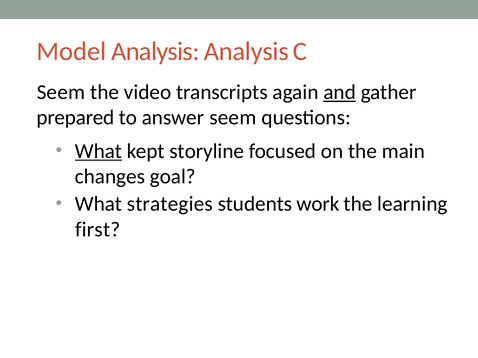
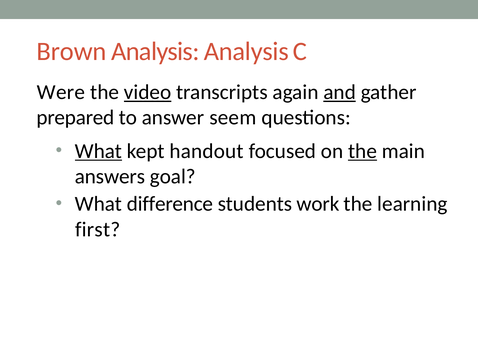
Model: Model -> Brown
Seem at (61, 92): Seem -> Were
video underline: none -> present
storyline: storyline -> handout
the at (363, 151) underline: none -> present
changes: changes -> answers
strategies: strategies -> difference
